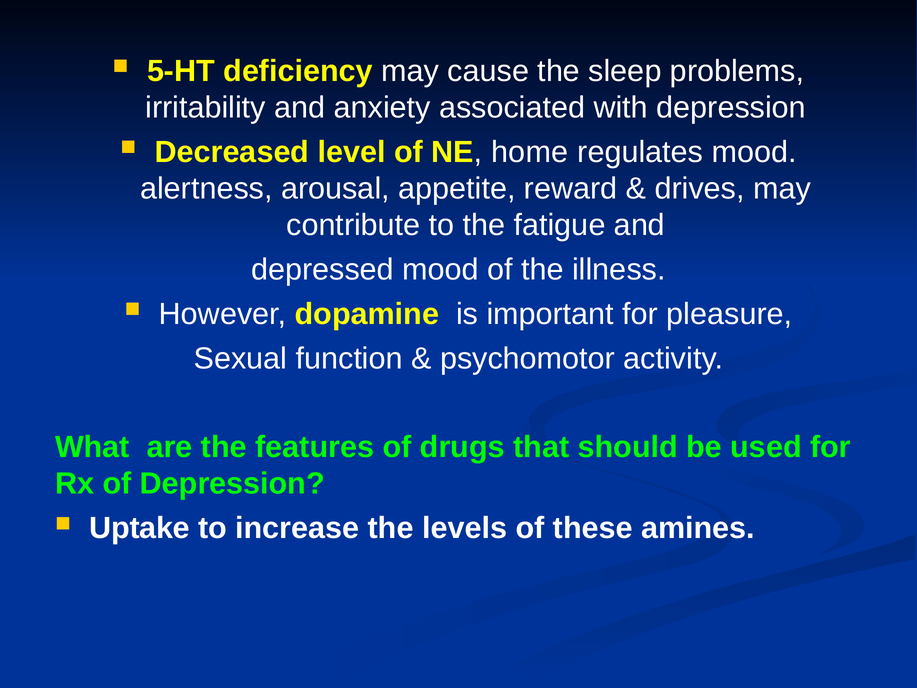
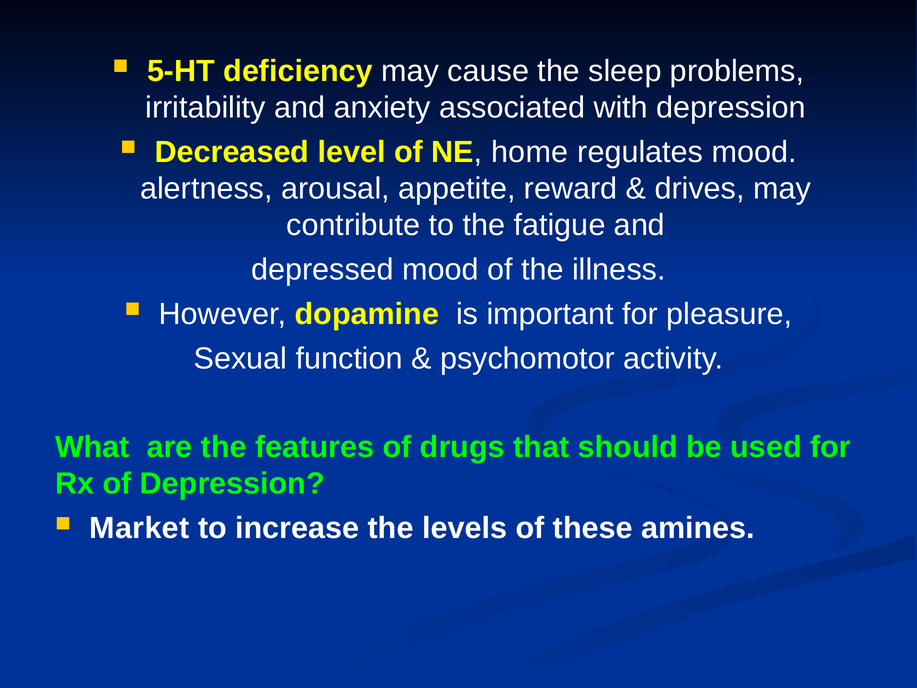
Uptake: Uptake -> Market
